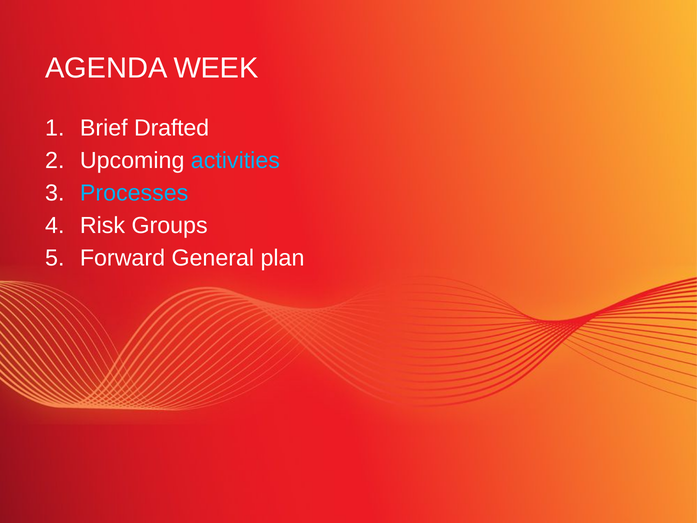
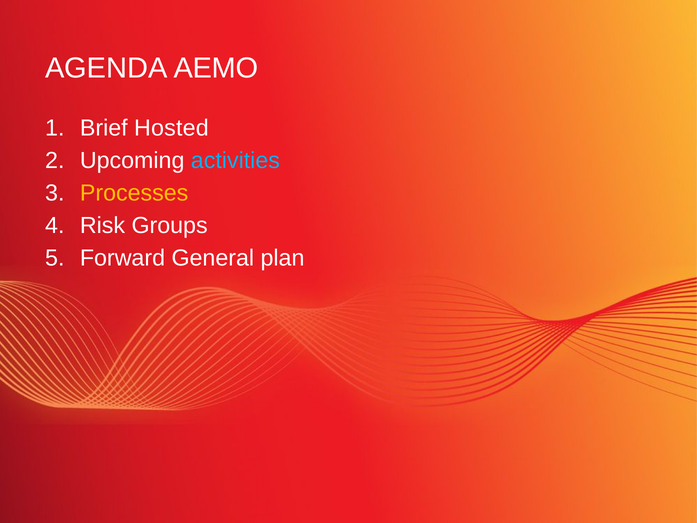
WEEK: WEEK -> AEMO
Drafted: Drafted -> Hosted
Processes colour: light blue -> yellow
